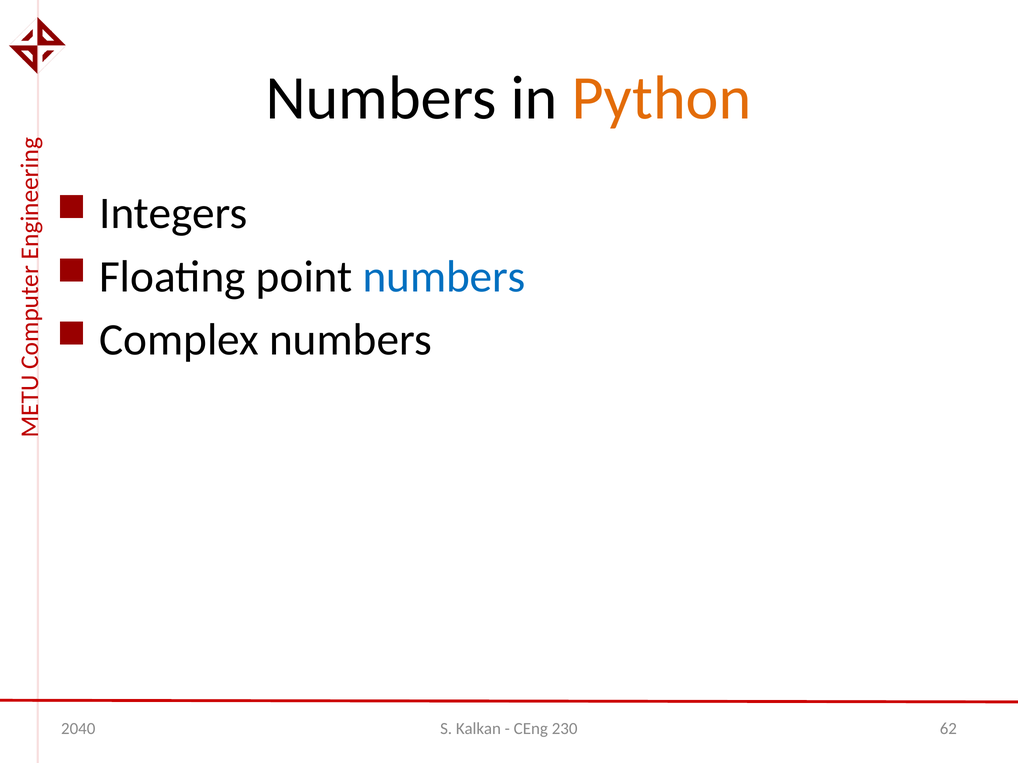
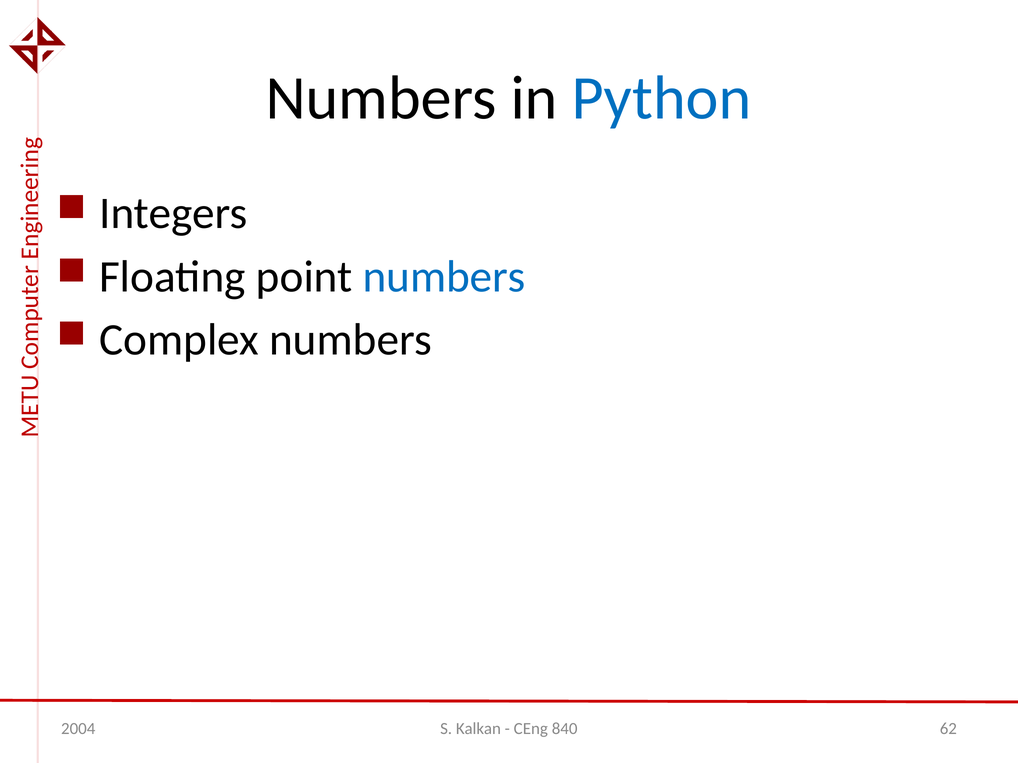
Python colour: orange -> blue
2040: 2040 -> 2004
230: 230 -> 840
